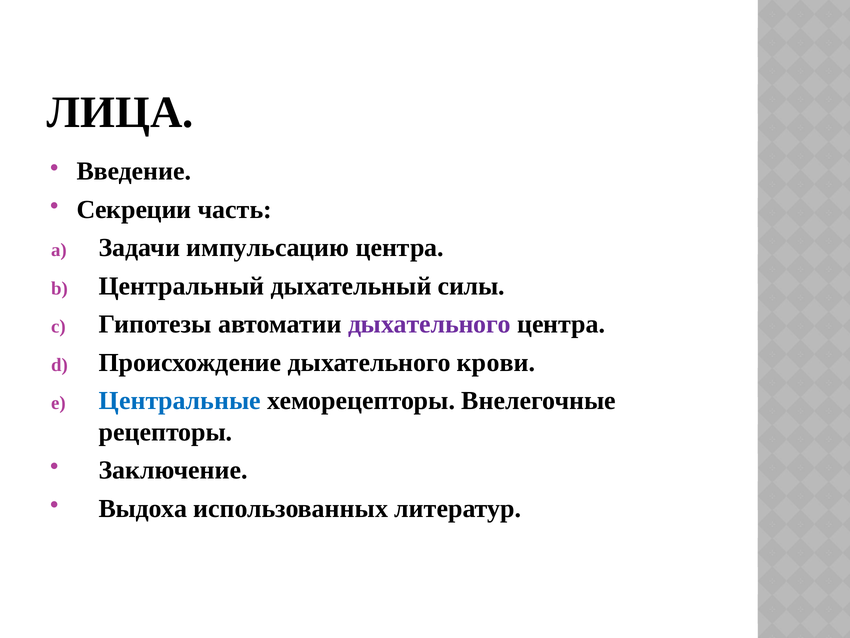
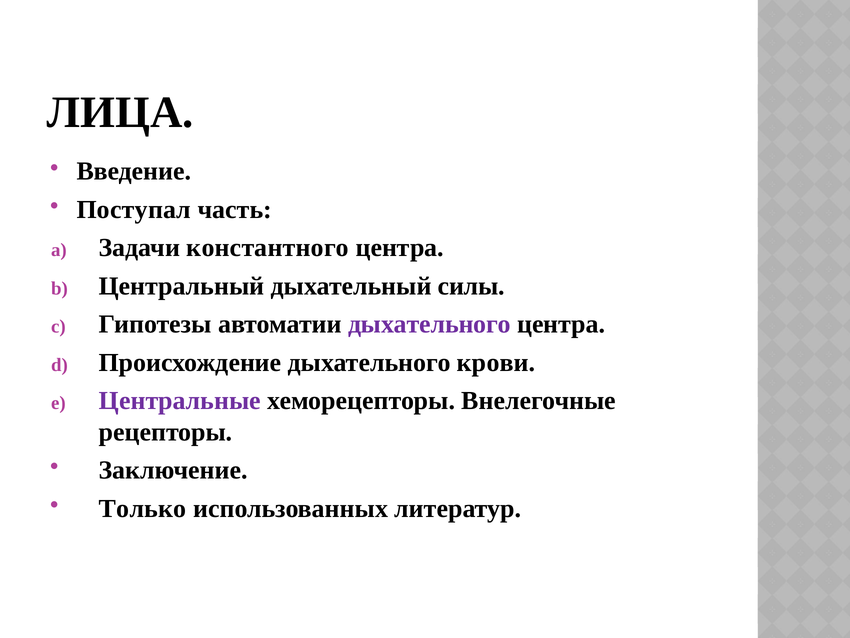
Секреции: Секреции -> Поступал
импульсацию: импульсацию -> константного
Центральные colour: blue -> purple
Выдоха: Выдоха -> Только
